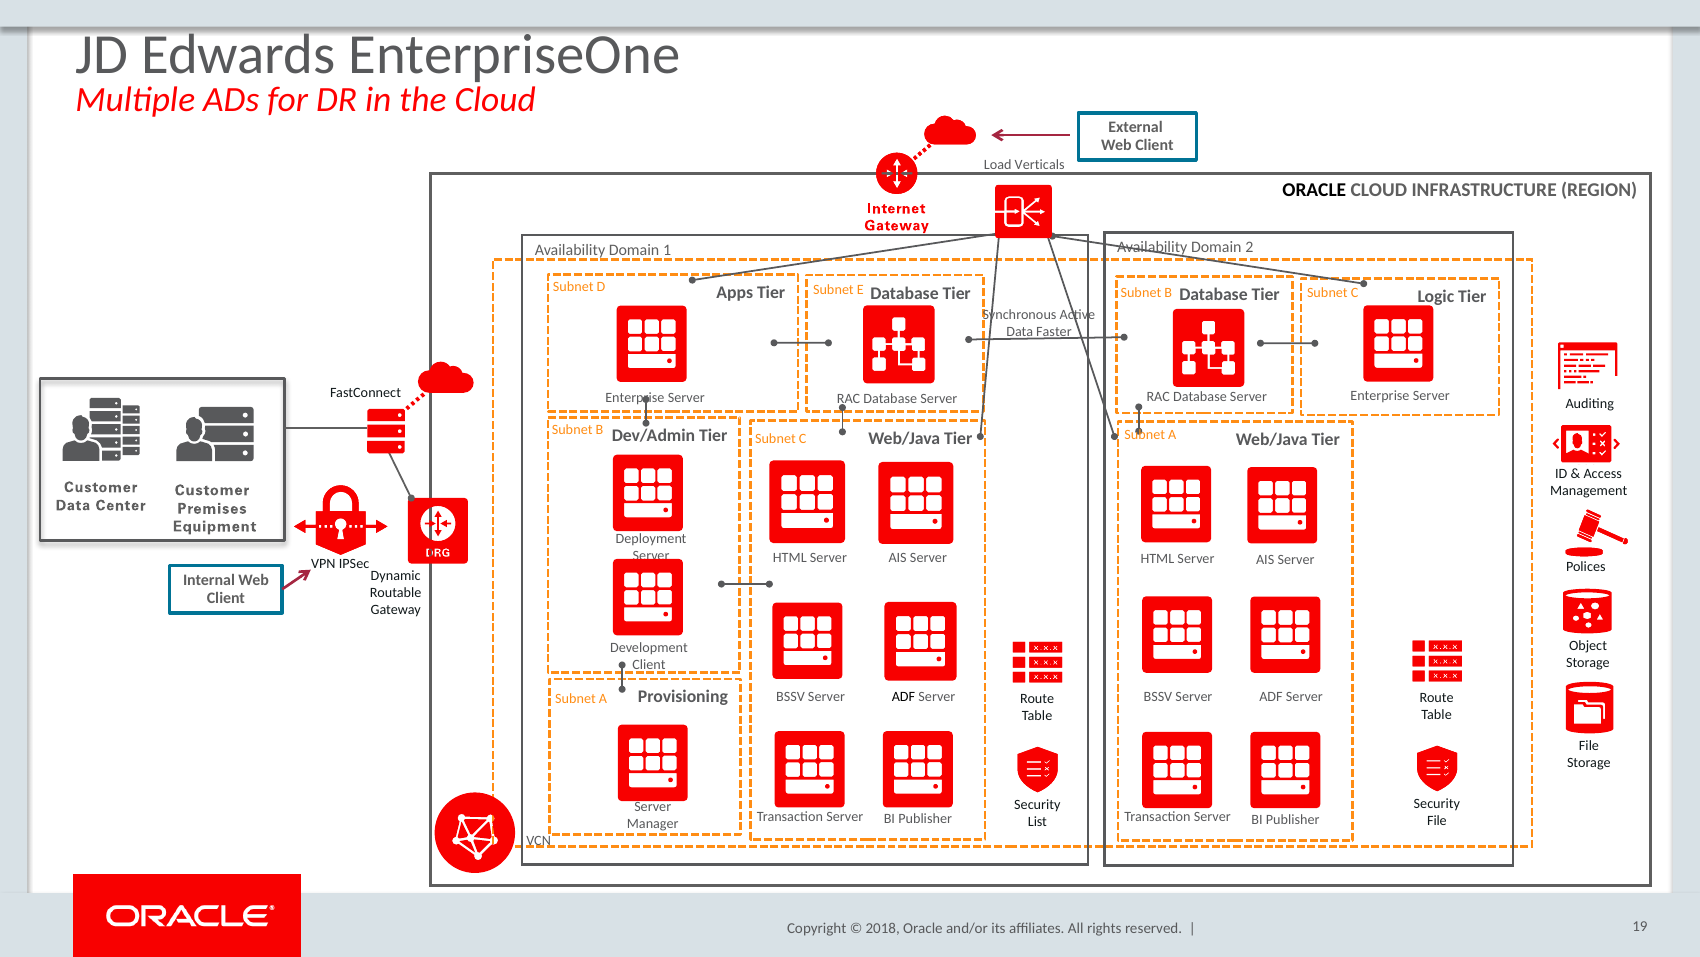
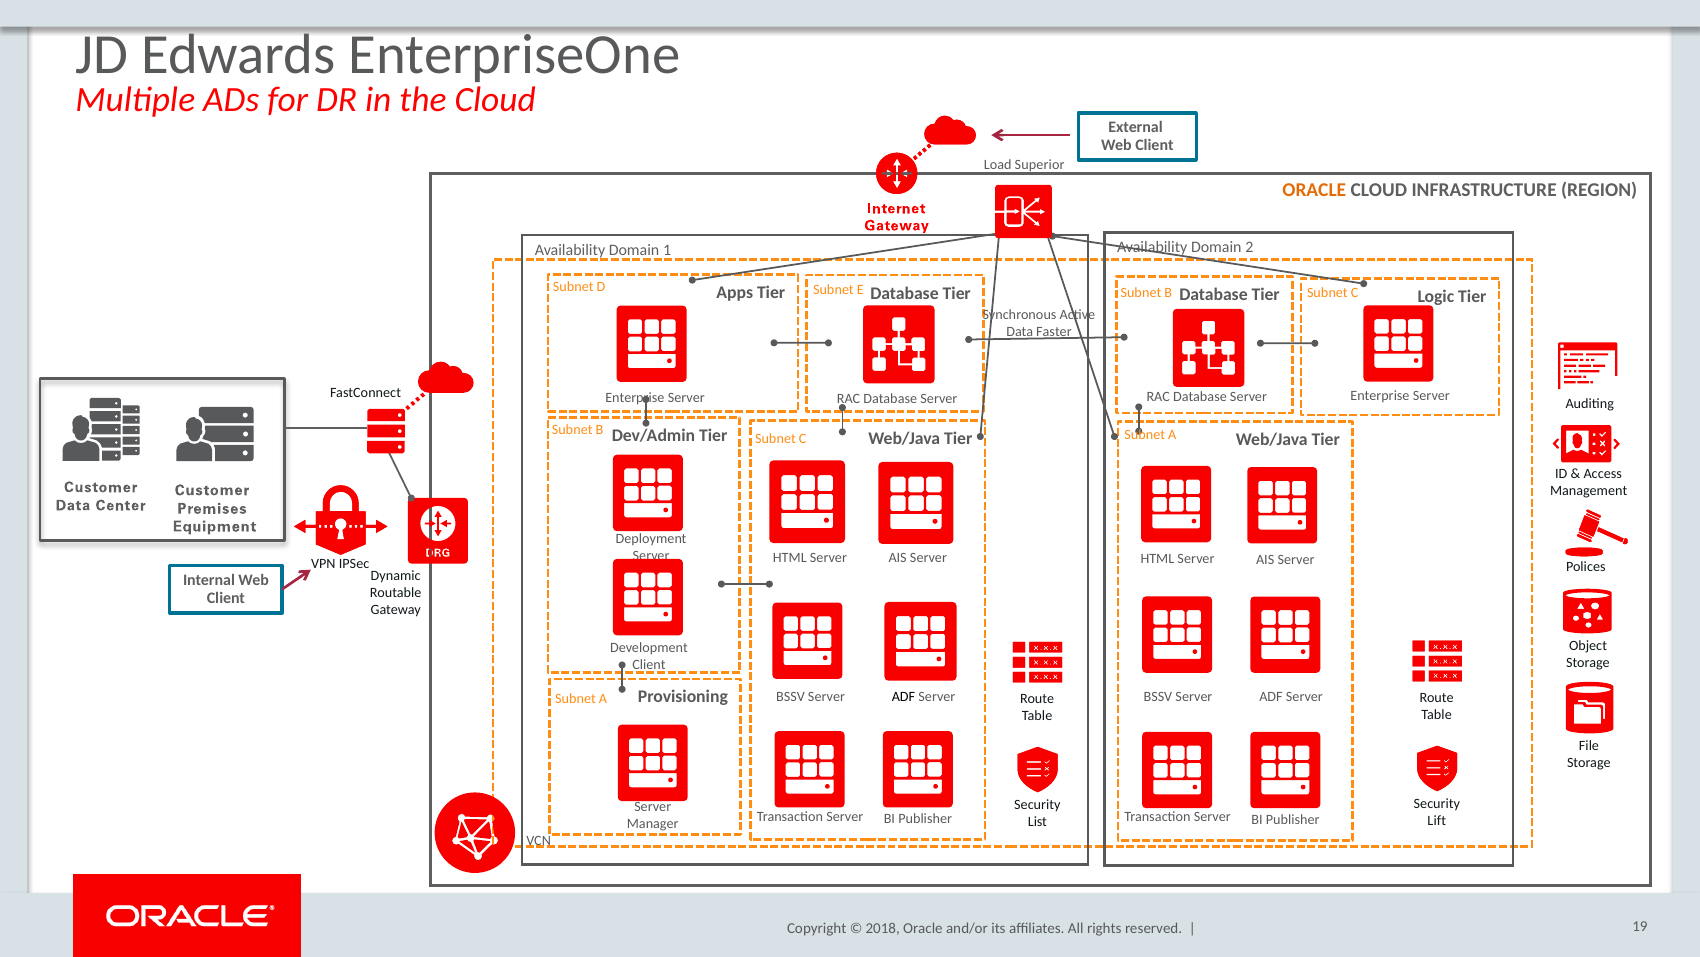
Verticals: Verticals -> Superior
ORACLE at (1314, 190) colour: black -> orange
File at (1437, 821): File -> Lift
